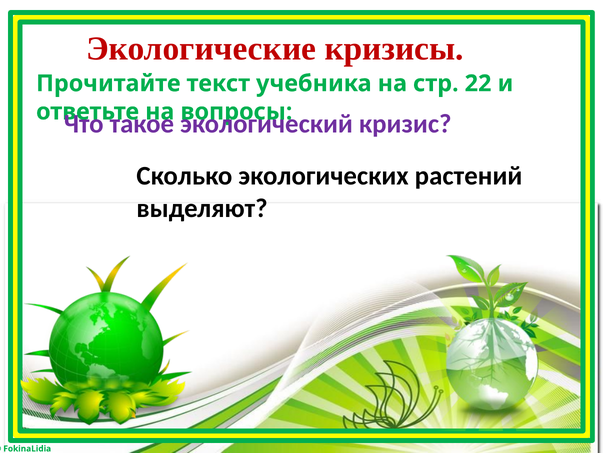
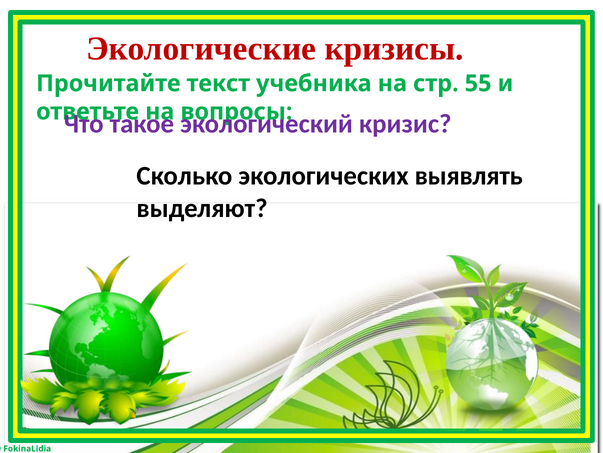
22: 22 -> 55
растений: растений -> выявлять
